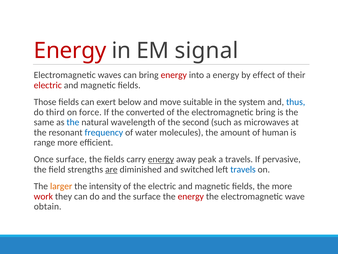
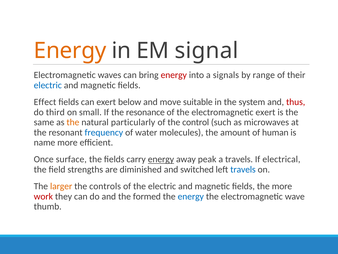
Energy at (70, 50) colour: red -> orange
a energy: energy -> signals
effect: effect -> range
electric at (48, 85) colour: red -> blue
Those: Those -> Effect
thus colour: blue -> red
force: force -> small
converted: converted -> resonance
electromagnetic bring: bring -> exert
the at (73, 122) colour: blue -> orange
wavelength: wavelength -> particularly
second: second -> control
range: range -> name
pervasive: pervasive -> electrical
are underline: present -> none
intensity: intensity -> controls
the surface: surface -> formed
energy at (191, 196) colour: red -> blue
obtain: obtain -> thumb
